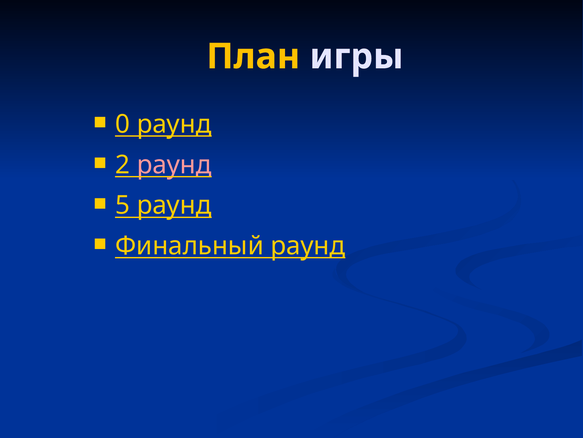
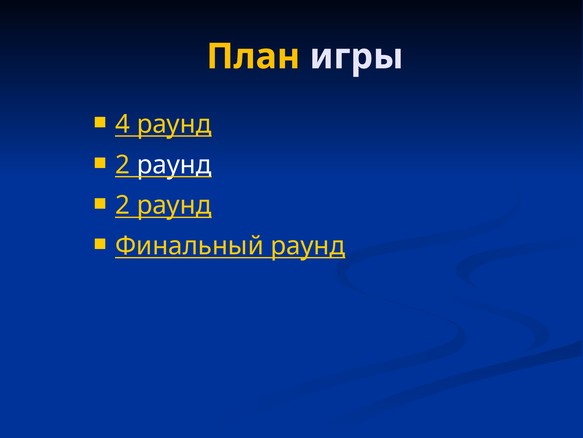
0: 0 -> 4
раунд at (174, 165) colour: pink -> white
5 at (123, 205): 5 -> 2
